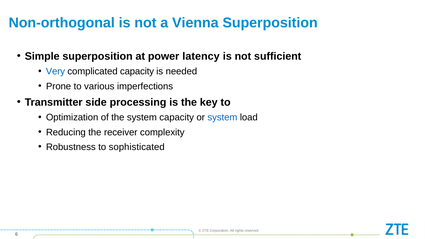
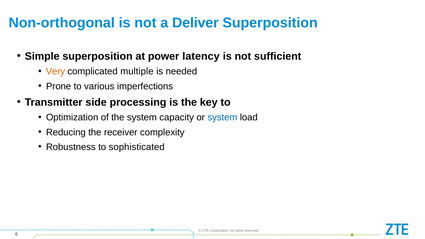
Vienna: Vienna -> Deliver
Very colour: blue -> orange
complicated capacity: capacity -> multiple
